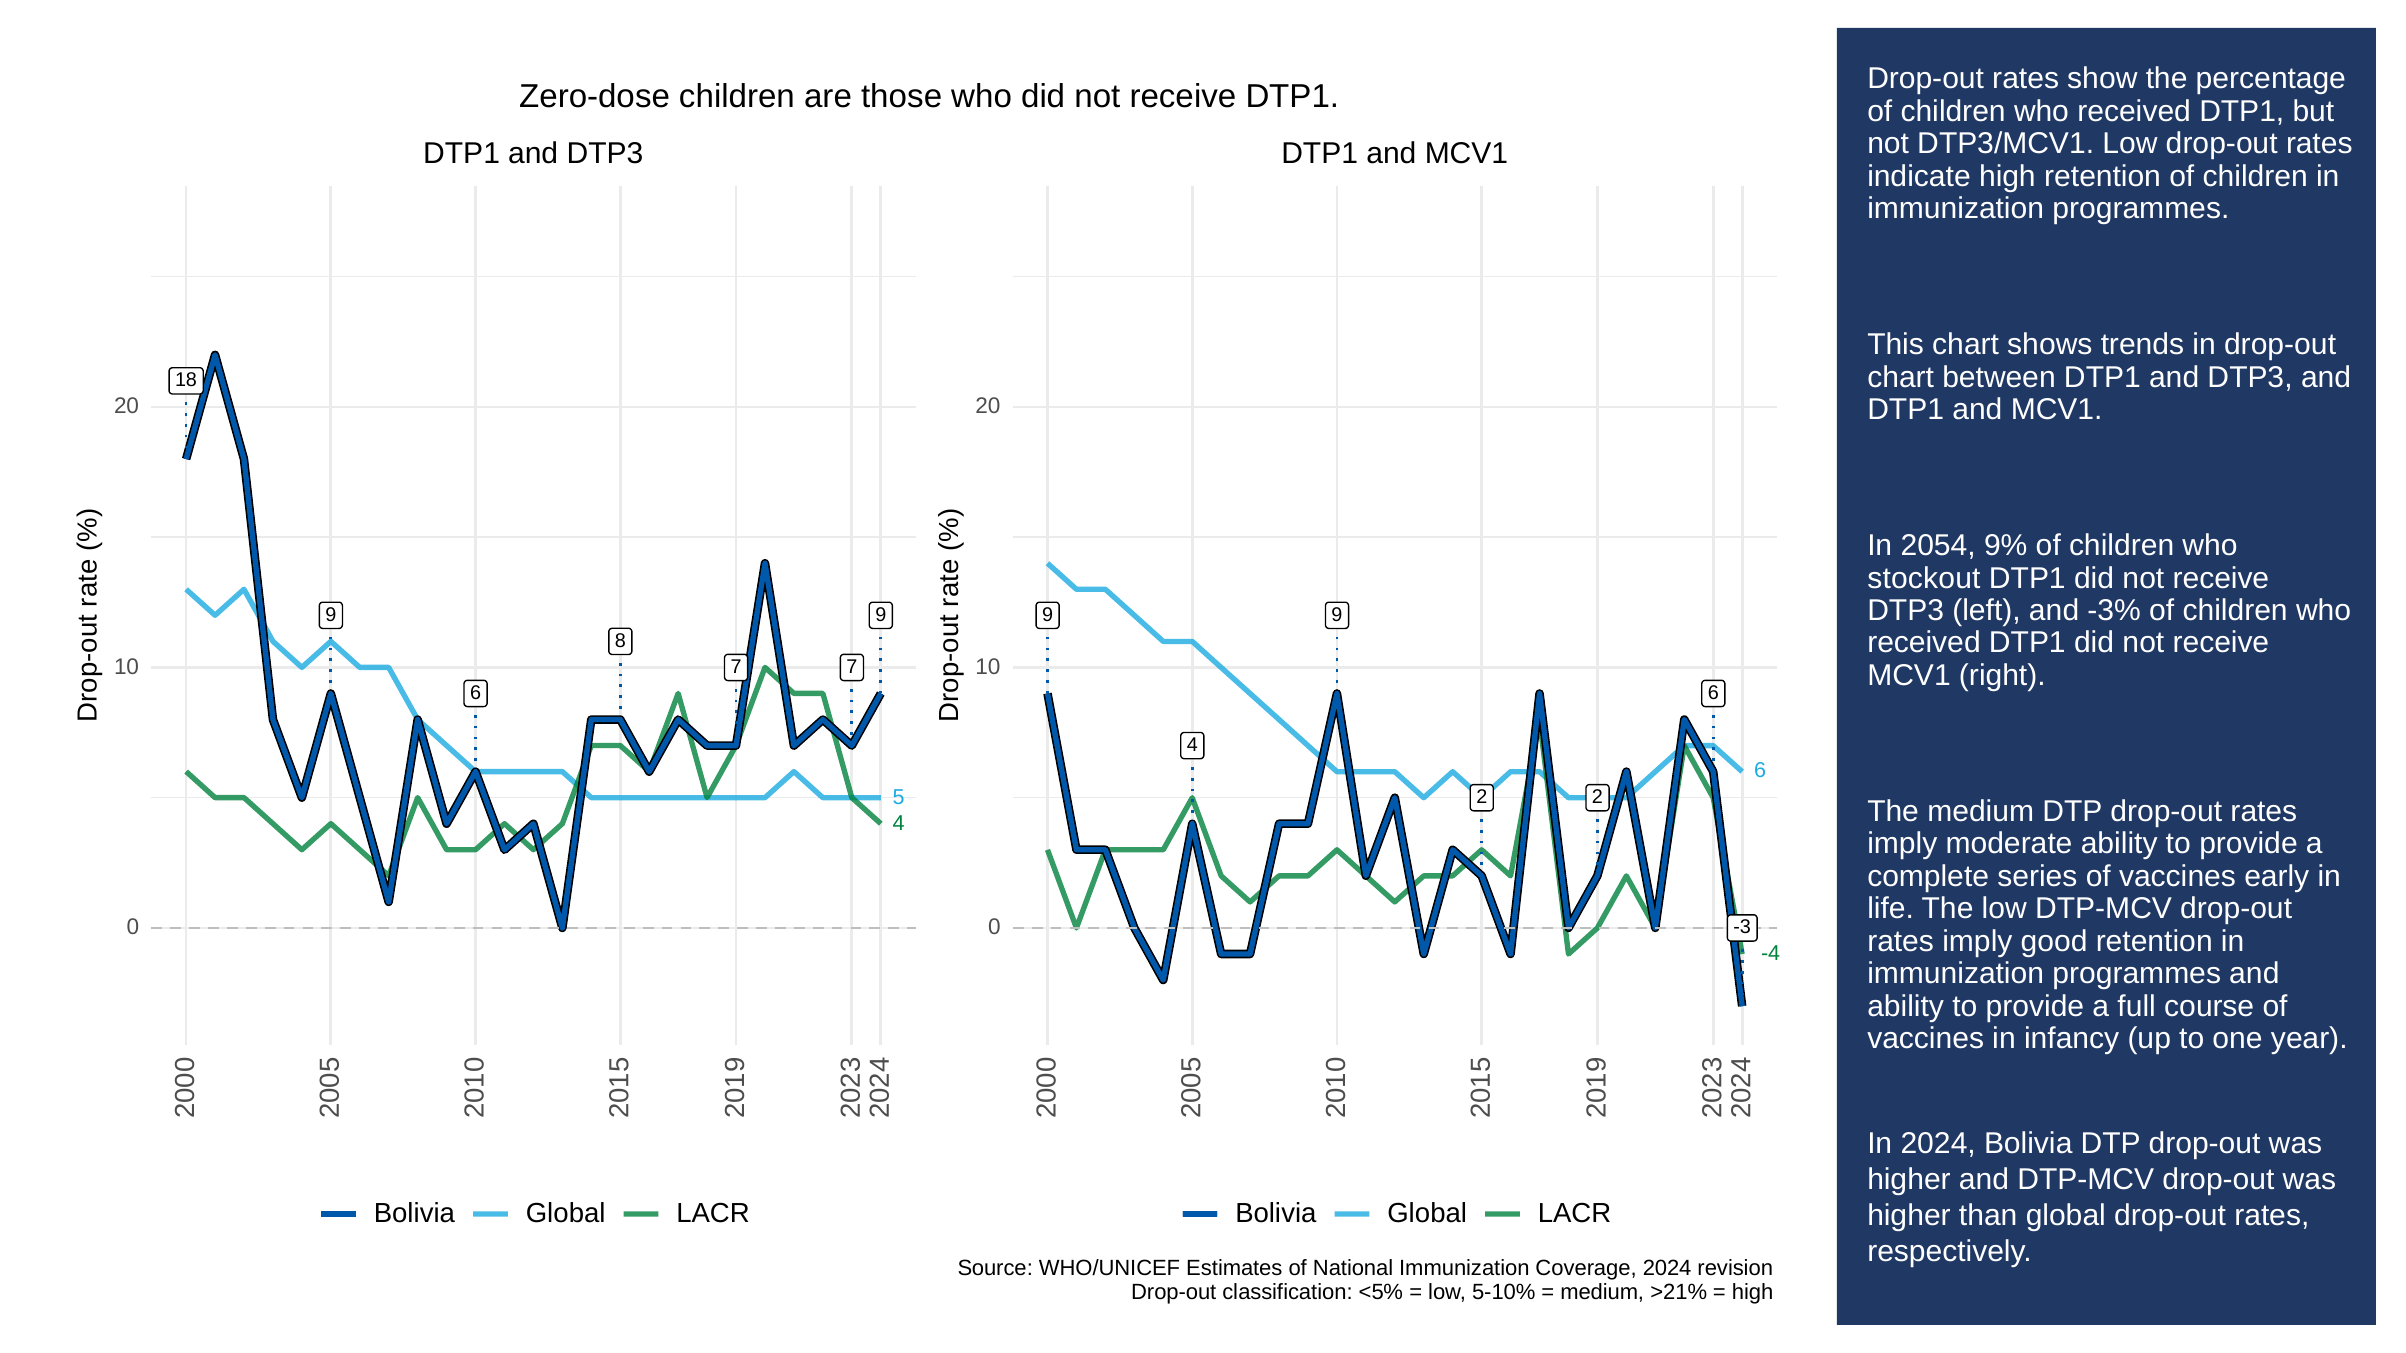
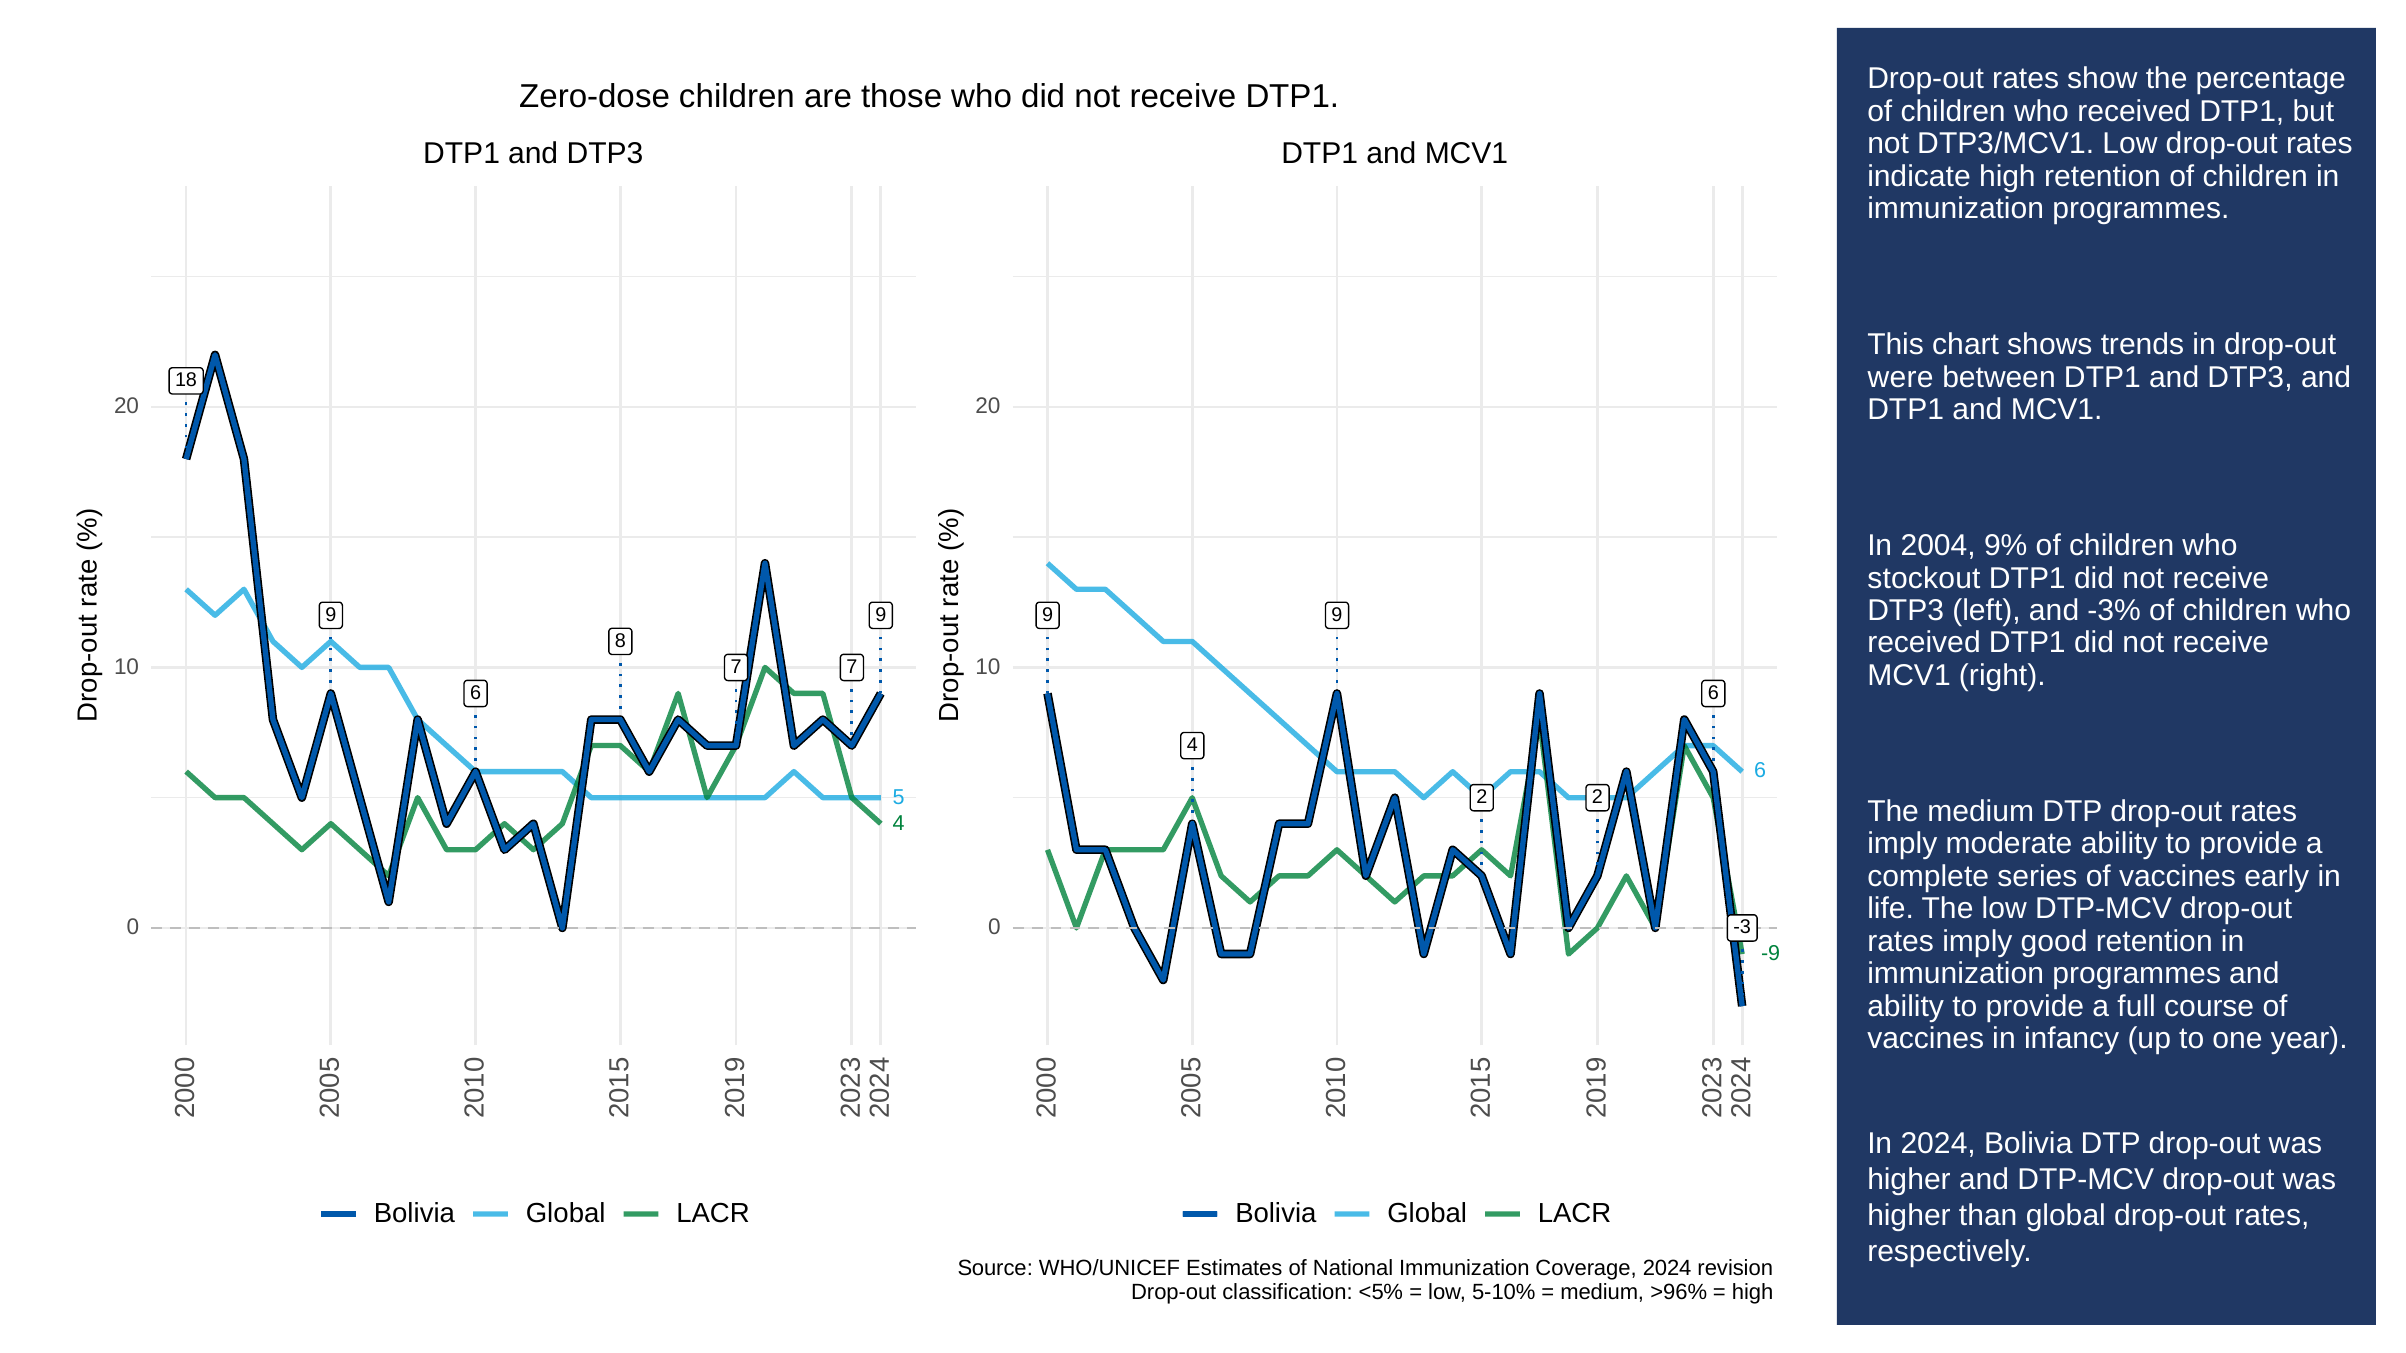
chart at (1901, 377): chart -> were
2054: 2054 -> 2004
-4: -4 -> -9
>21%: >21% -> >96%
